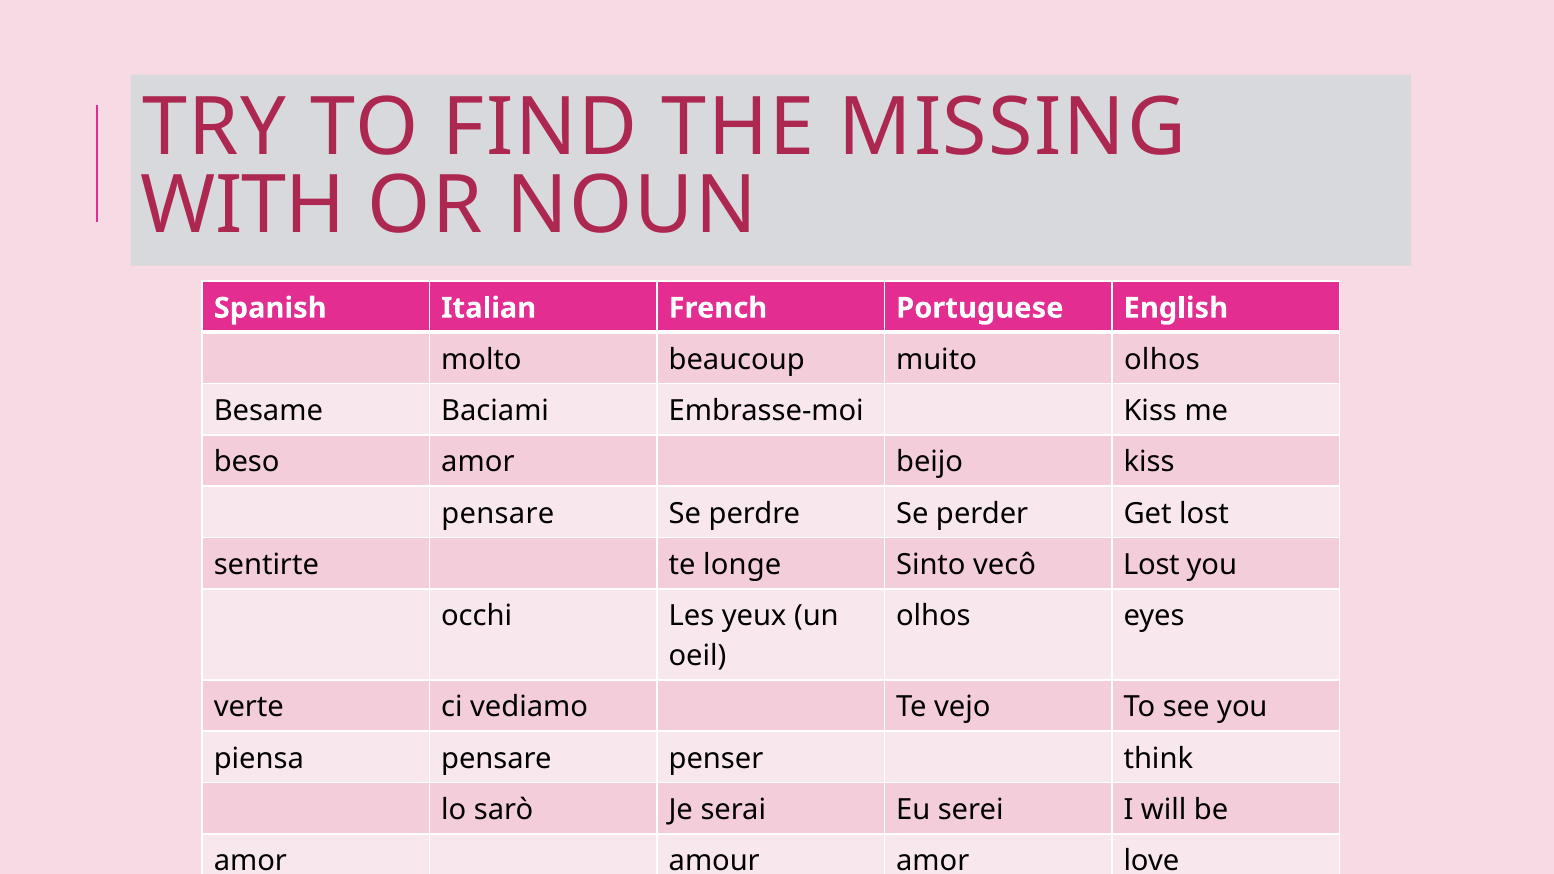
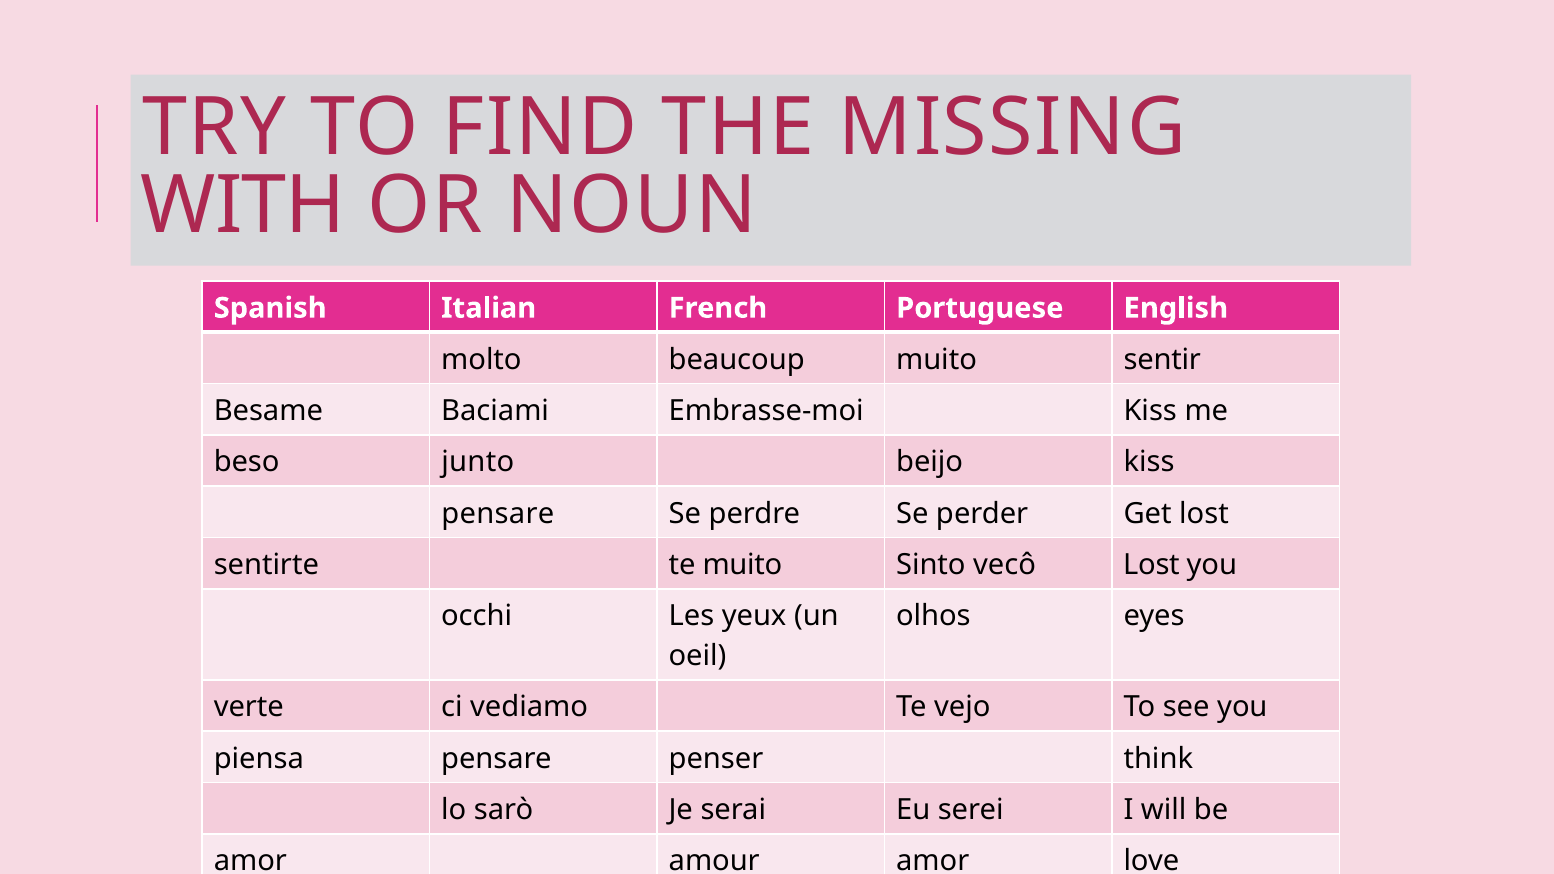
muito olhos: olhos -> sentir
beso amor: amor -> junto
te longe: longe -> muito
